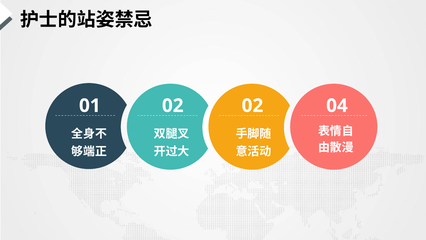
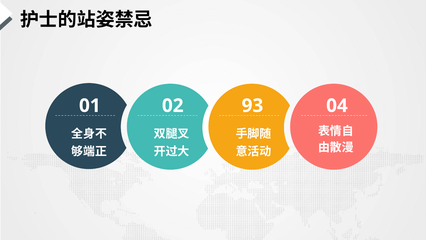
02 02: 02 -> 93
